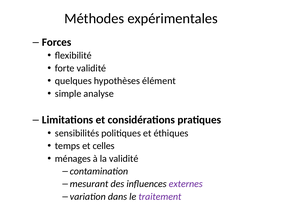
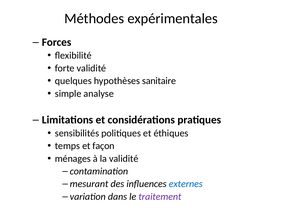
élément: élément -> sanitaire
celles: celles -> façon
externes colour: purple -> blue
